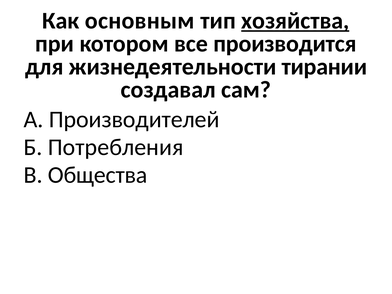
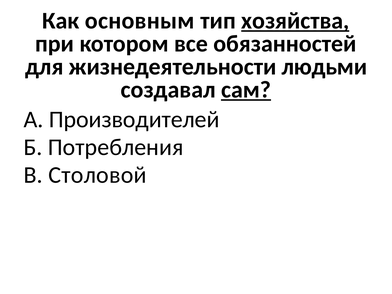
производится: производится -> обязанностей
тирании: тирании -> людьми
сам underline: none -> present
Общества: Общества -> Столовой
